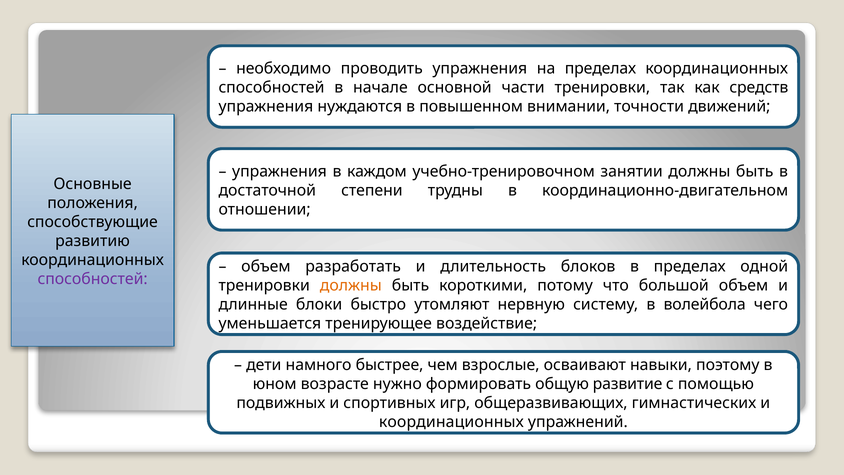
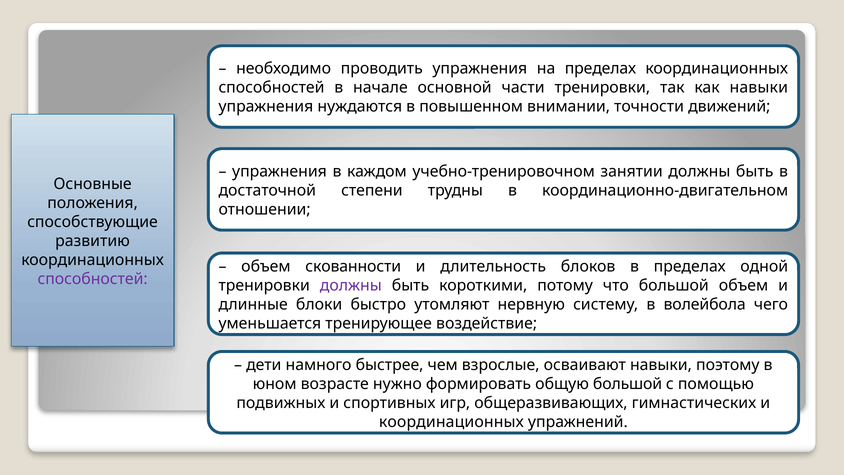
как средств: средств -> навыки
разработать: разработать -> скованности
должны at (351, 285) colour: orange -> purple
общую развитие: развитие -> большой
